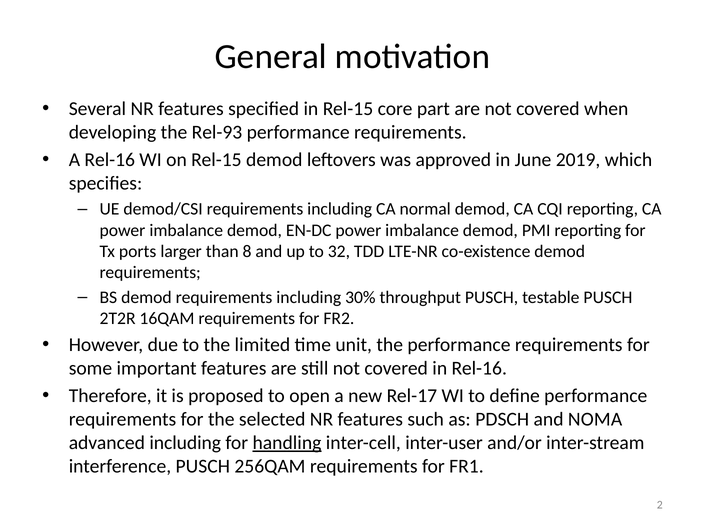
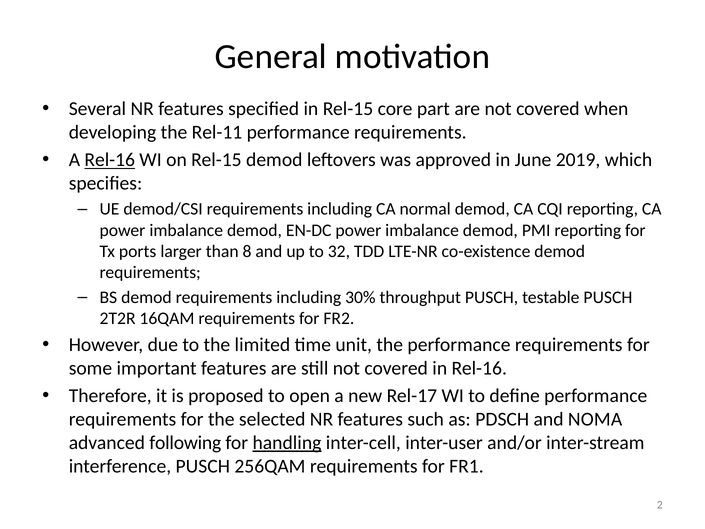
Rel-93: Rel-93 -> Rel-11
Rel-16 at (110, 160) underline: none -> present
advanced including: including -> following
